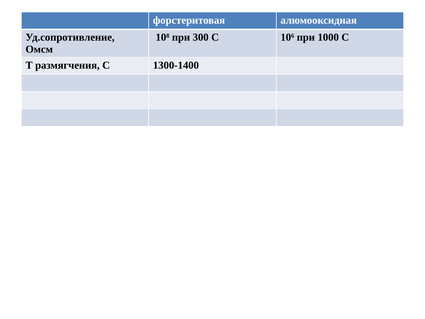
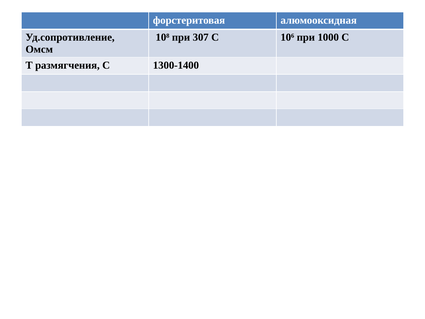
300: 300 -> 307
